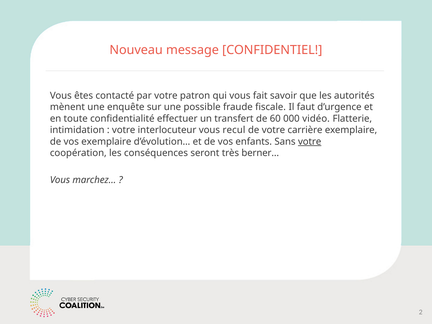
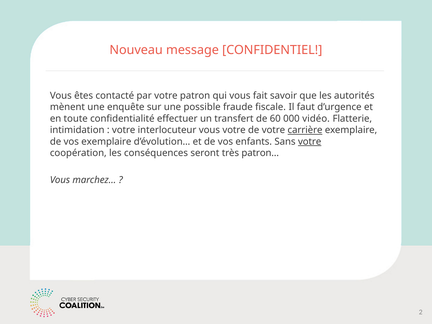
vous recul: recul -> votre
carrière underline: none -> present
berner…: berner… -> patron…
